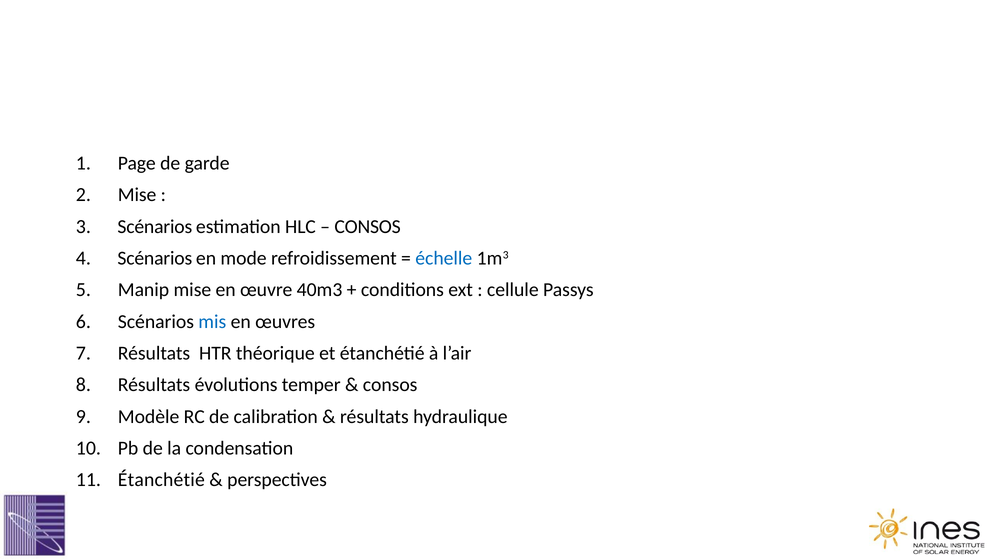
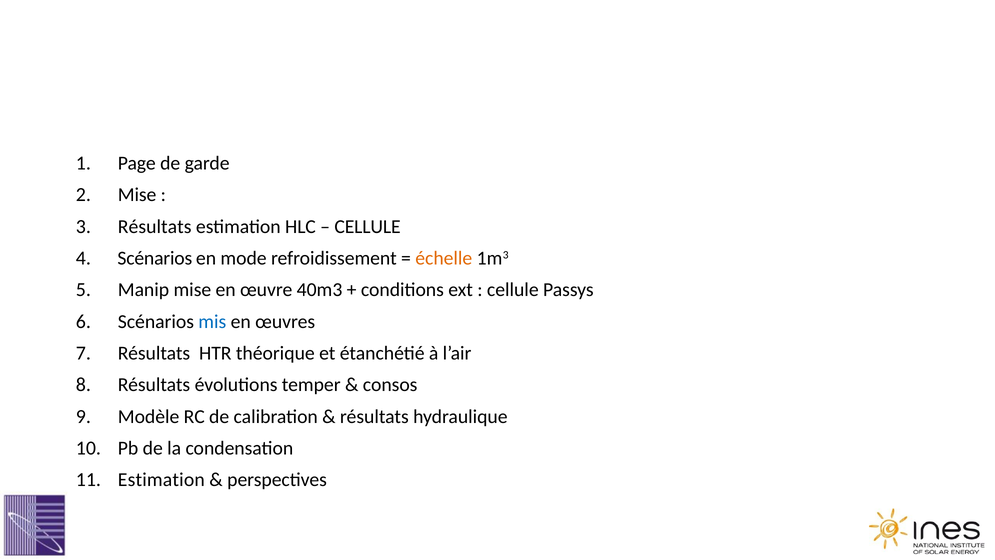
Scénarios at (155, 227): Scénarios -> Résultats
CONSOS at (368, 227): CONSOS -> CELLULE
échelle colour: blue -> orange
Étanchétié at (161, 480): Étanchétié -> Estimation
